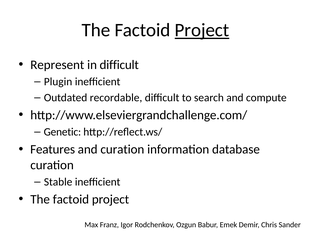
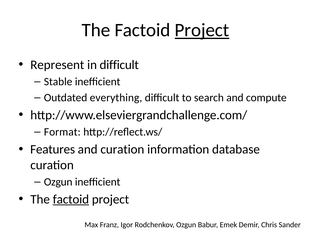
Plugin: Plugin -> Stable
recordable: recordable -> everything
Genetic: Genetic -> Format
Stable at (58, 181): Stable -> Ozgun
factoid at (71, 199) underline: none -> present
